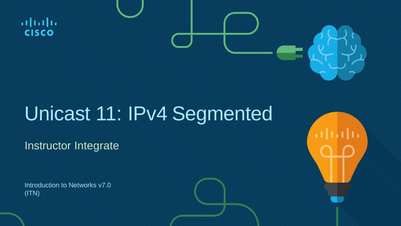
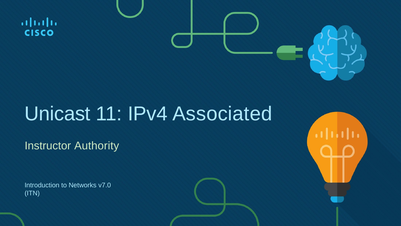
Segmented: Segmented -> Associated
Integrate: Integrate -> Authority
